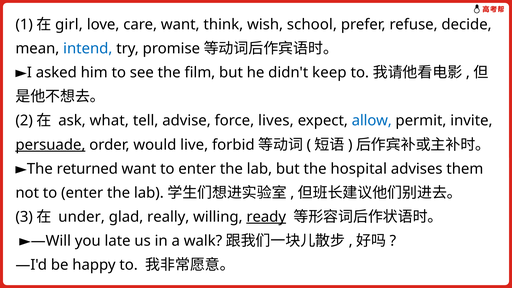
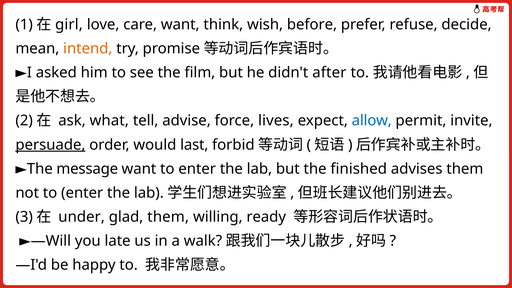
school: school -> before
intend colour: blue -> orange
keep: keep -> after
live: live -> last
returned: returned -> message
hospital: hospital -> finished
glad really: really -> them
ready underline: present -> none
